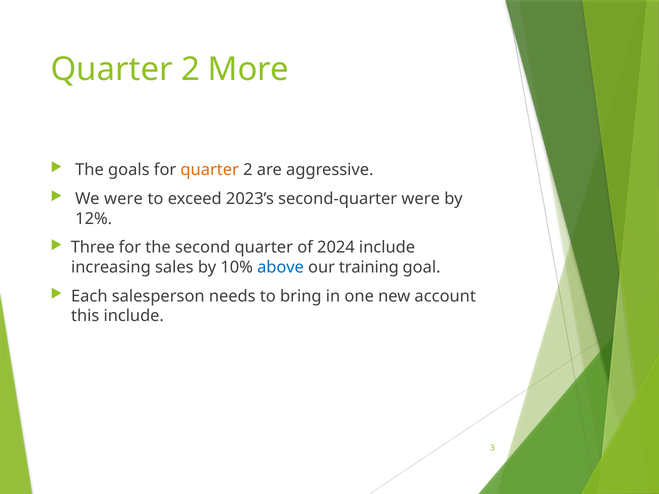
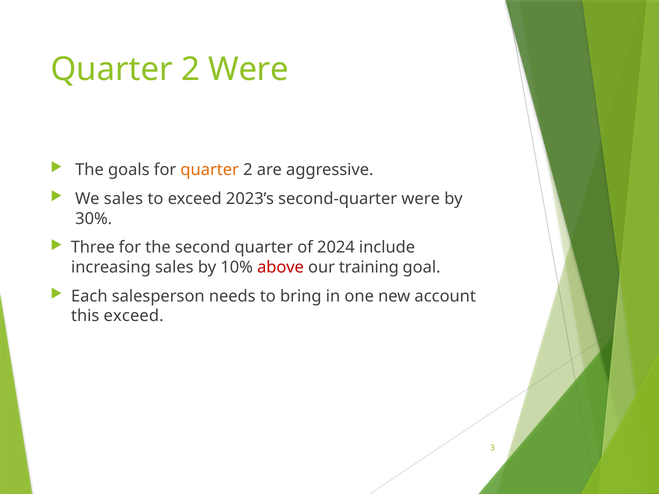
2 More: More -> Were
We were: were -> sales
12%: 12% -> 30%
above colour: blue -> red
this include: include -> exceed
